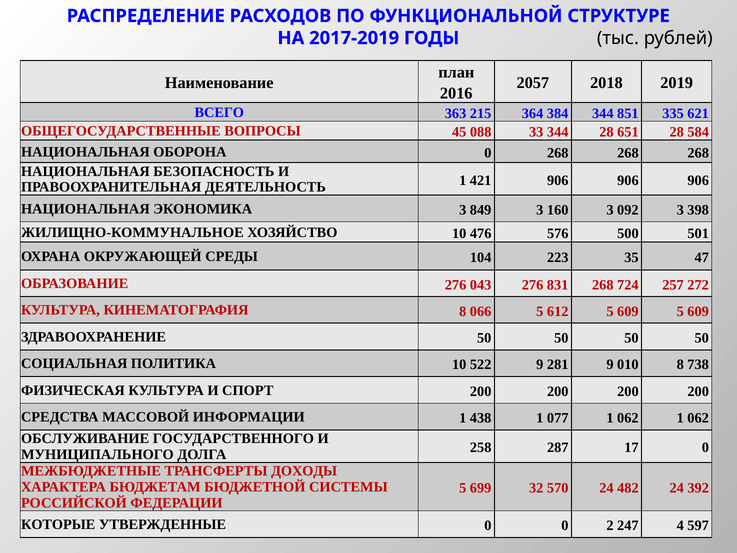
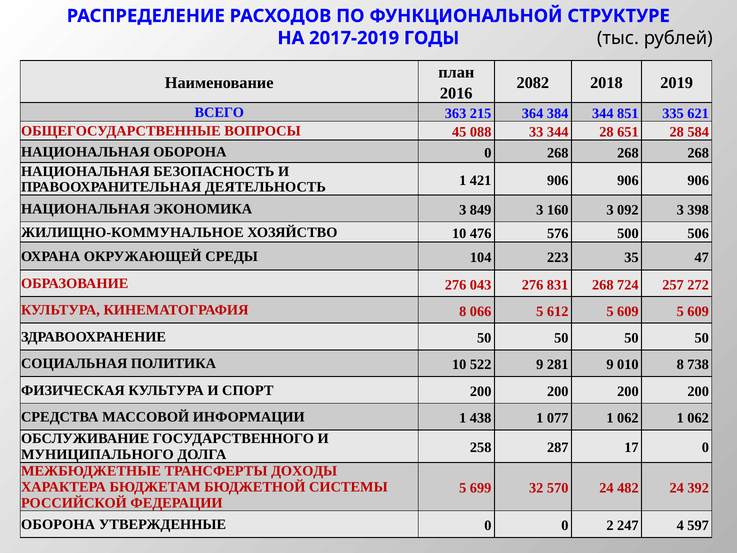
2057: 2057 -> 2082
501: 501 -> 506
КОТОРЫЕ at (58, 524): КОТОРЫЕ -> ОБОРОНА
